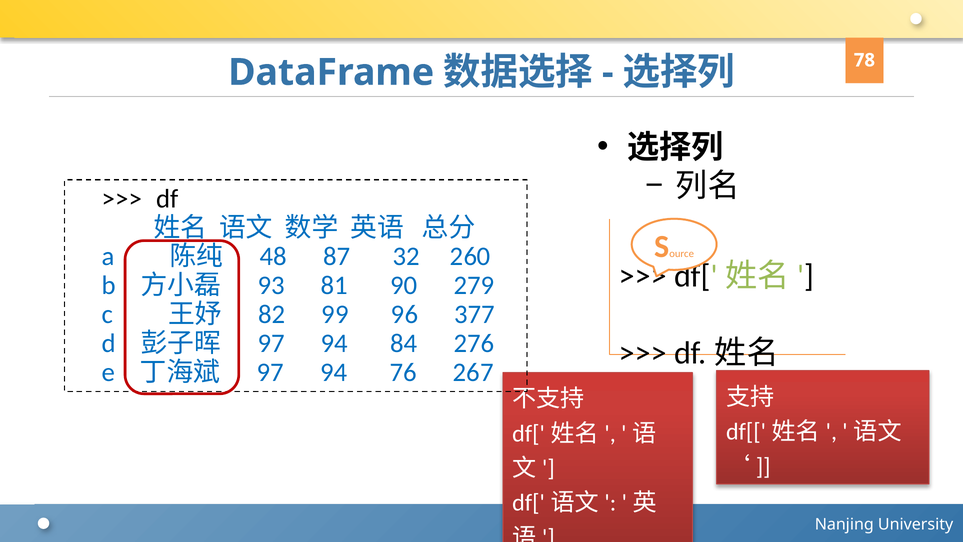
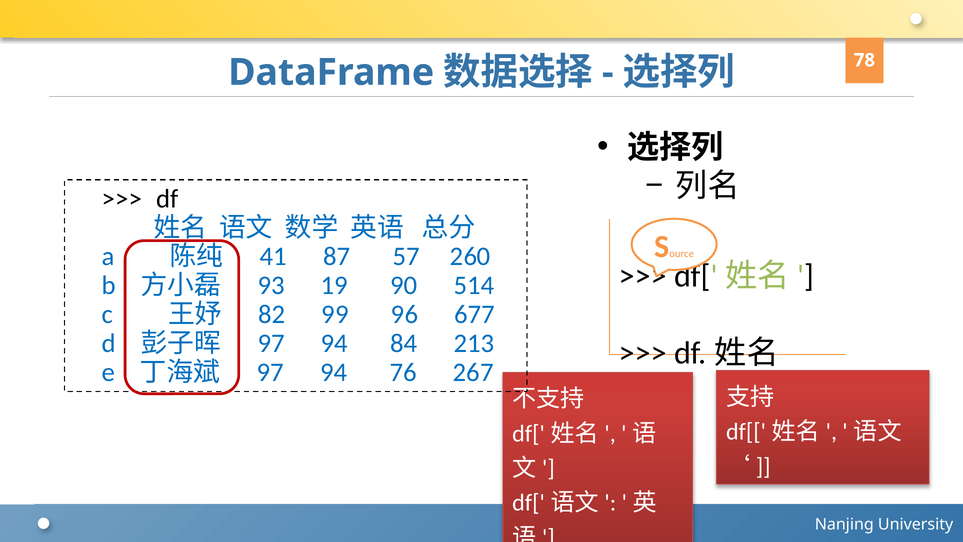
48: 48 -> 41
32: 32 -> 57
81: 81 -> 19
279: 279 -> 514
377: 377 -> 677
276: 276 -> 213
